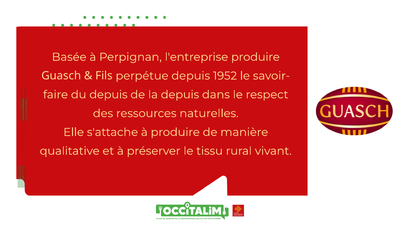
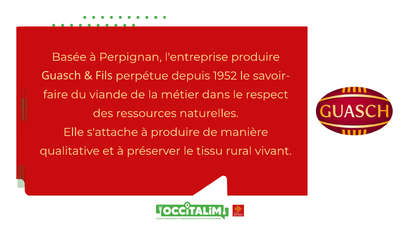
du depuis: depuis -> viande
la depuis: depuis -> métier
